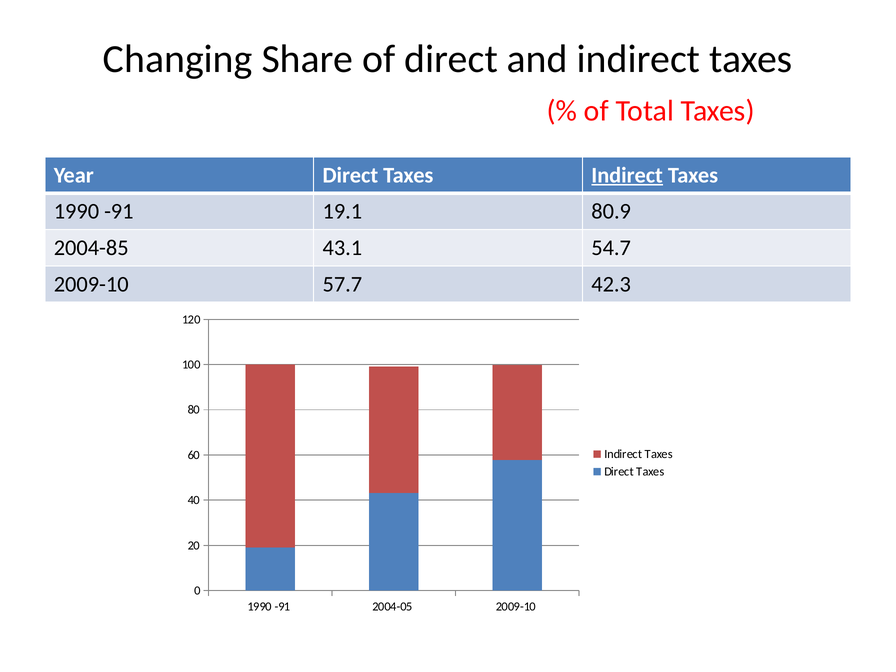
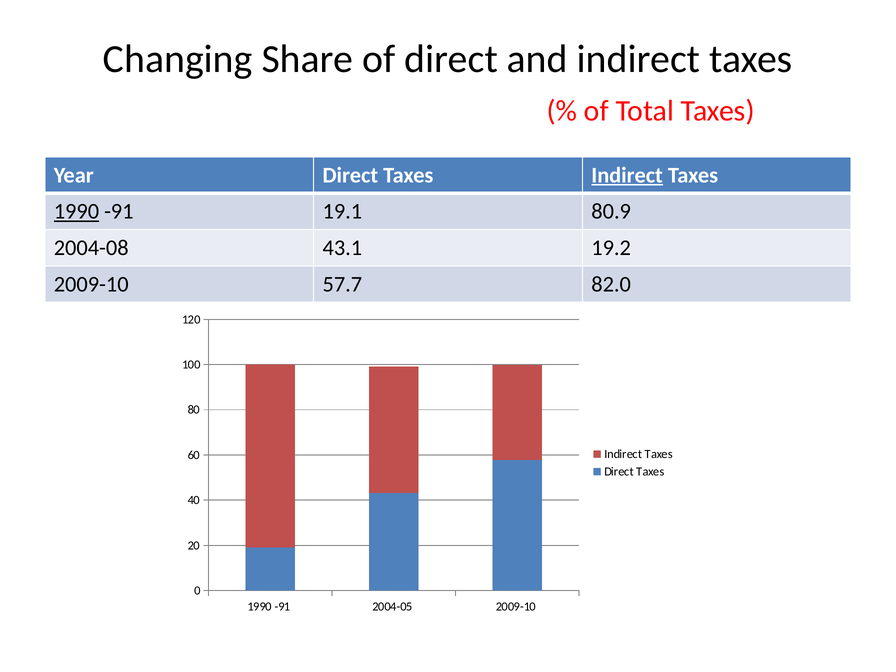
1990 at (76, 212) underline: none -> present
2004-85: 2004-85 -> 2004-08
54.7: 54.7 -> 19.2
42.3: 42.3 -> 82.0
